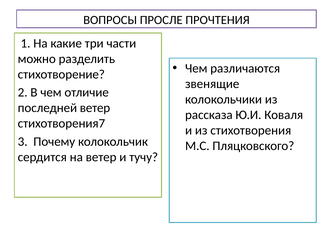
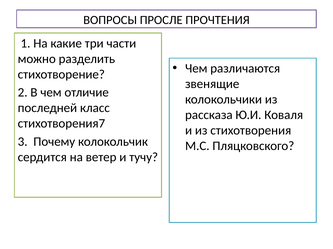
последней ветер: ветер -> класс
